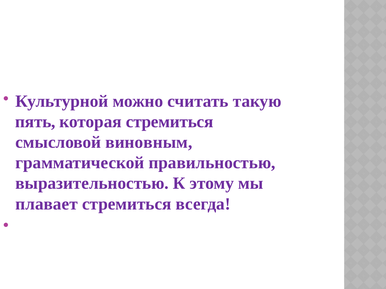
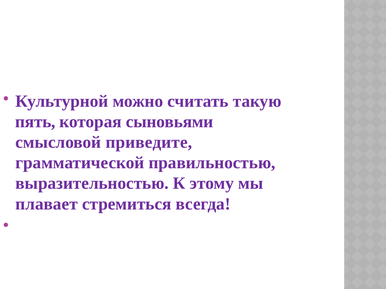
которая стремиться: стремиться -> сыновьями
виновным: виновным -> приведите
